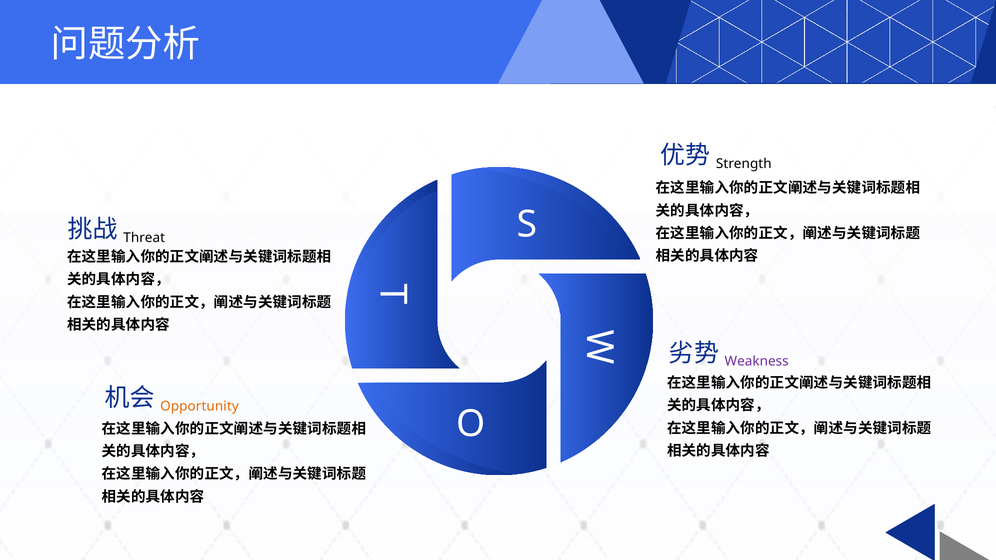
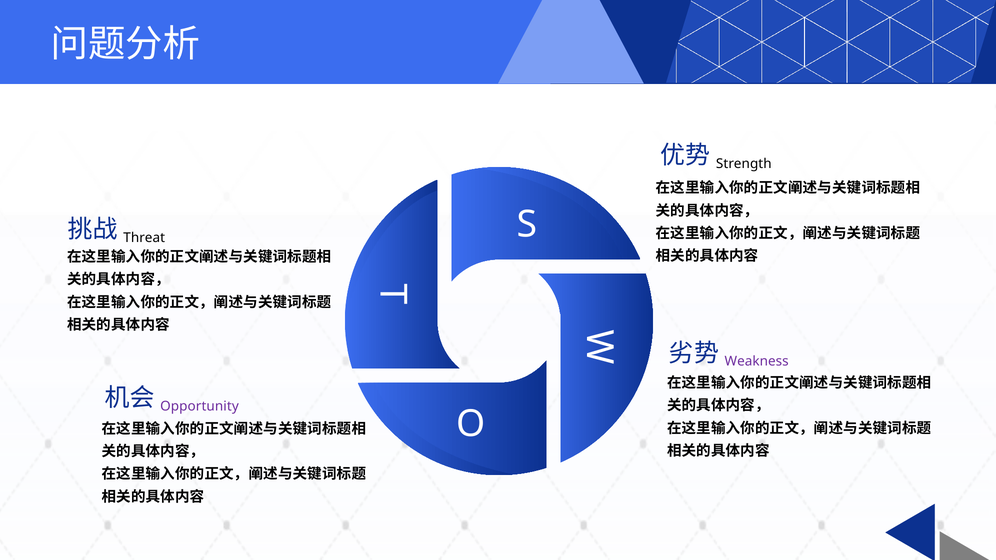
Opportunity colour: orange -> purple
